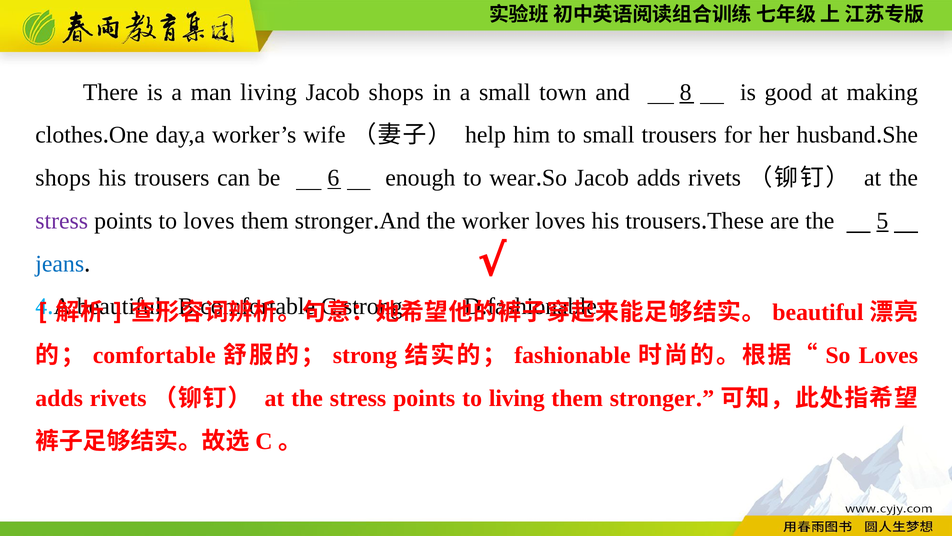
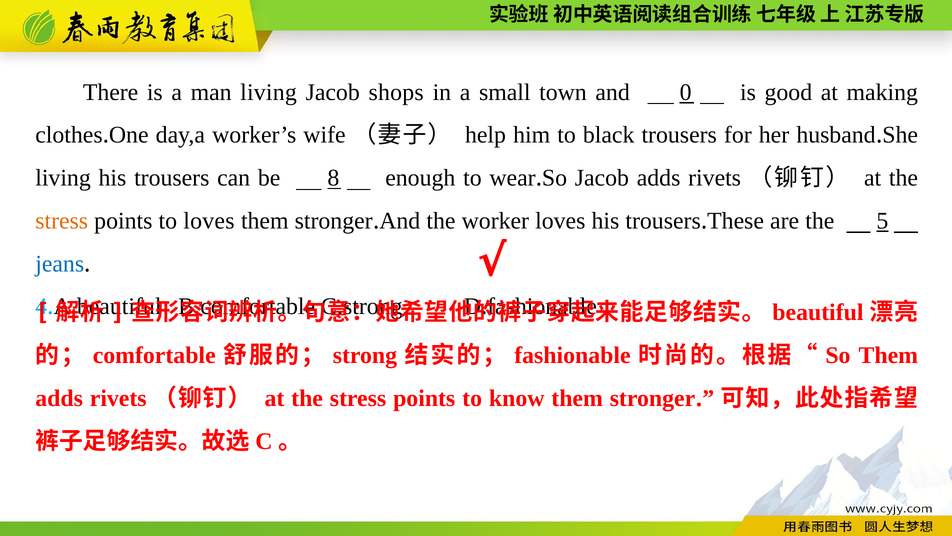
8: 8 -> 0
to small: small -> black
shops at (63, 178): shops -> living
6: 6 -> 8
stress at (62, 221) colour: purple -> orange
Loves at (888, 355): Loves -> Them
to living: living -> know
